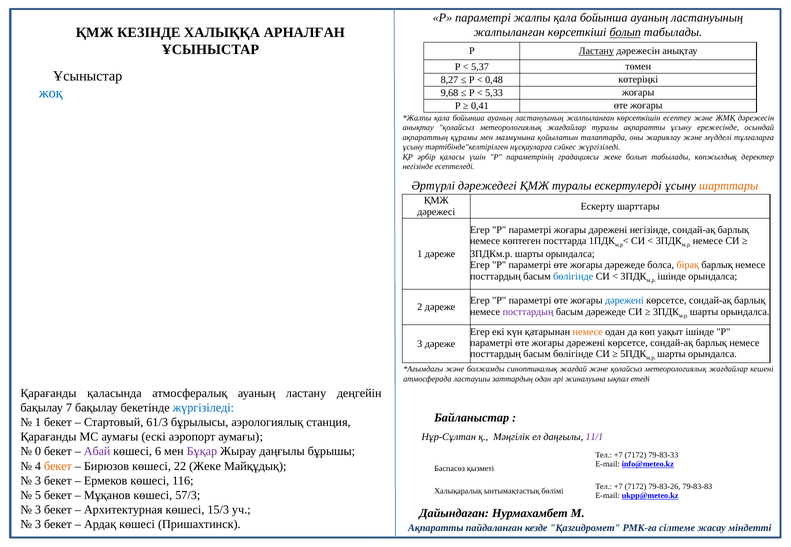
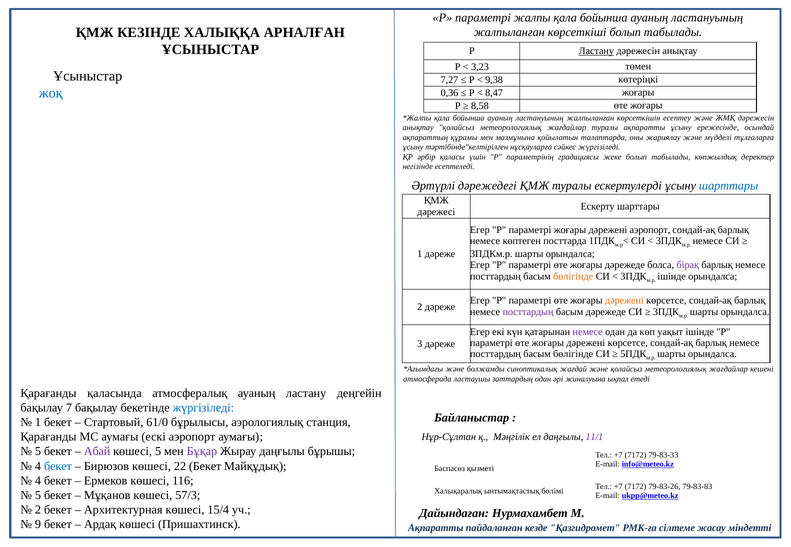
болып at (625, 32) underline: present -> none
5,37: 5,37 -> 3,23
8,27: 8,27 -> 7,27
0,48: 0,48 -> 9,38
9,68: 9,68 -> 0,36
5,33: 5,33 -> 8,47
0,41: 0,41 -> 8,58
шарттары at (729, 186) colour: orange -> blue
дәрежені негізінде: негізінде -> аэропорт
бірақ colour: orange -> purple
бөлігінде at (573, 276) colour: blue -> orange
дәрежені at (624, 301) colour: blue -> orange
немесе at (588, 332) colour: orange -> purple
61/3: 61/3 -> 61/0
0 at (38, 452): 0 -> 5
көшесі 6: 6 -> 5
бекет at (58, 467) colour: orange -> blue
22 Жеке: Жеке -> Бекет
3 at (38, 481): 3 -> 4
3 at (38, 510): 3 -> 2
15/3: 15/3 -> 15/4
3 at (38, 525): 3 -> 9
